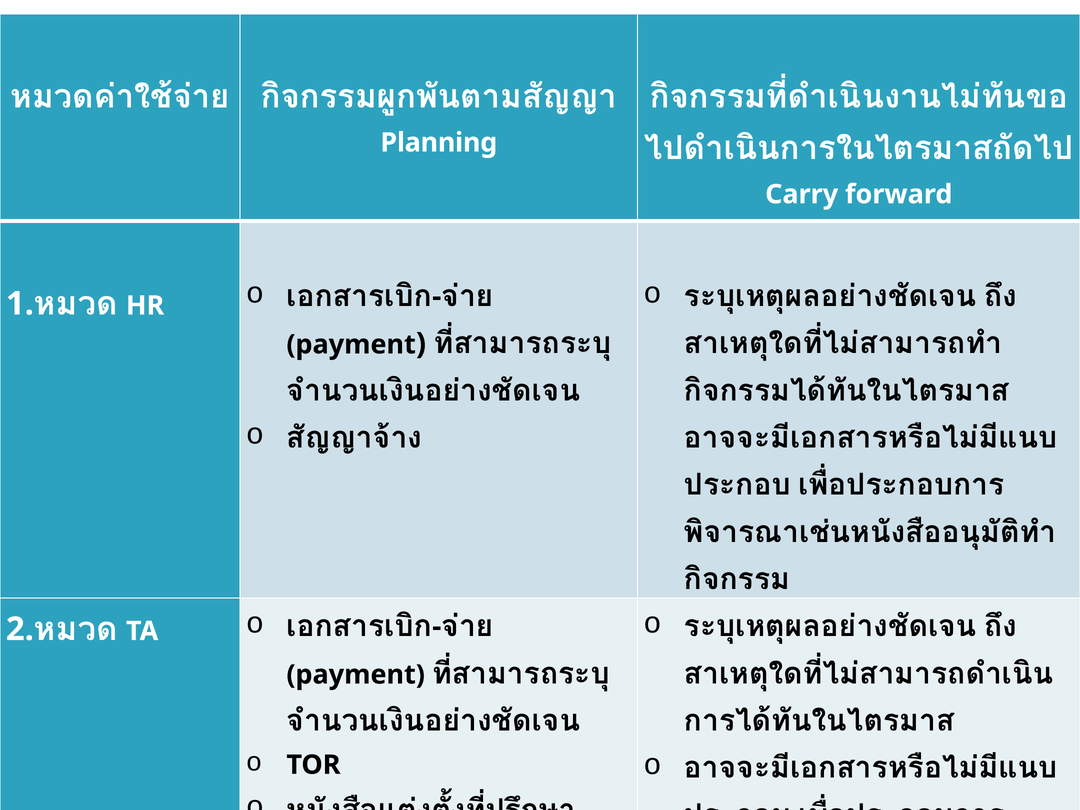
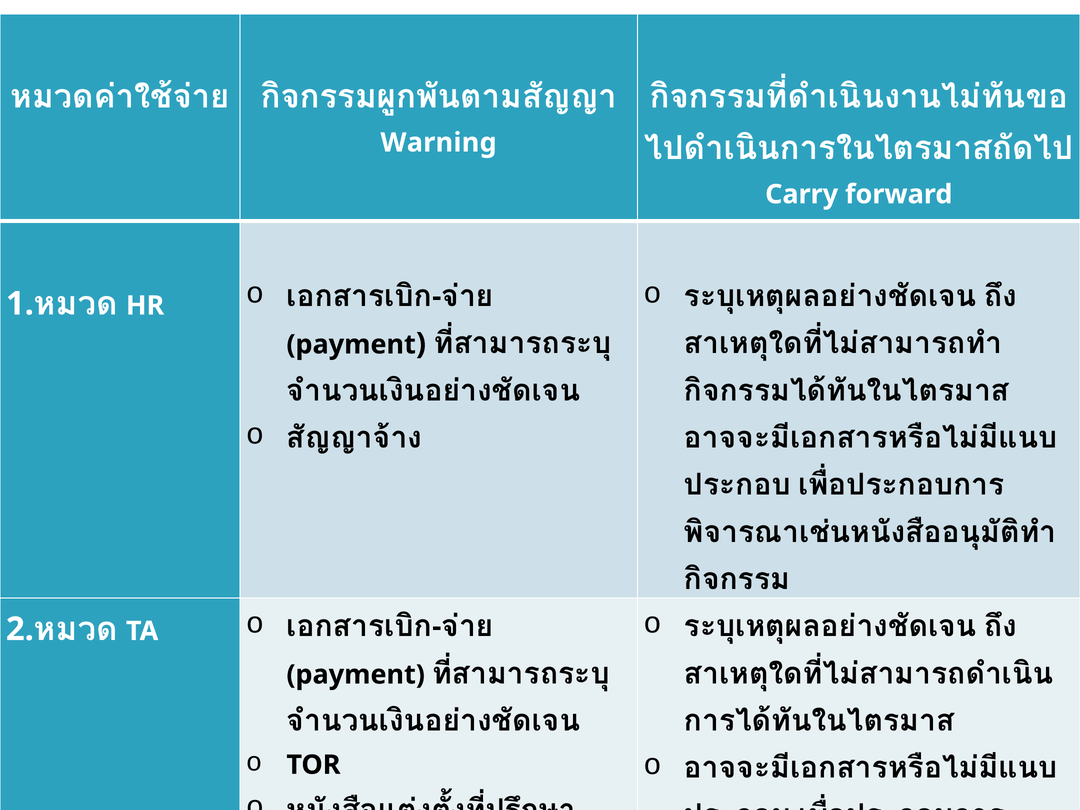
Planning: Planning -> Warning
